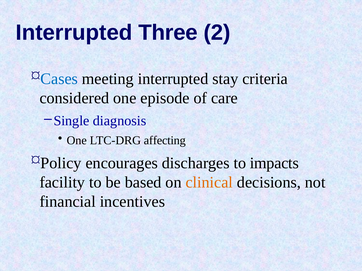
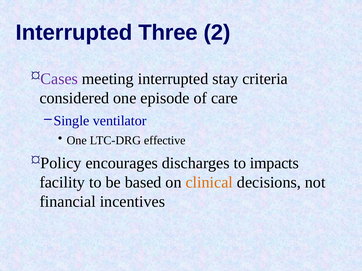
Cases colour: blue -> purple
diagnosis: diagnosis -> ventilator
affecting: affecting -> effective
